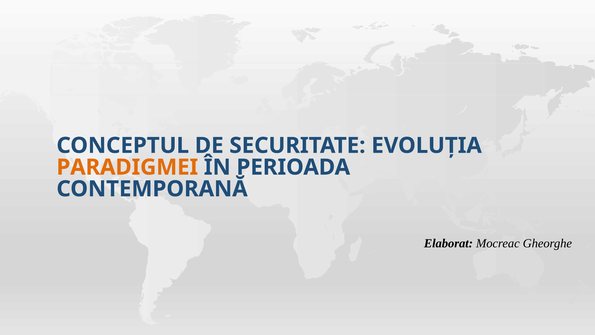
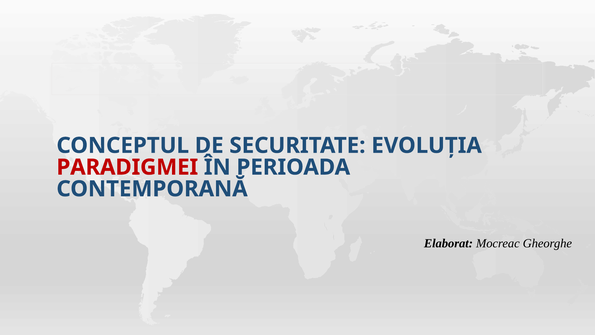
PARADIGMEI colour: orange -> red
